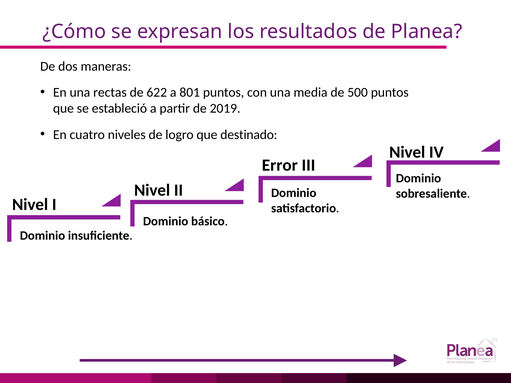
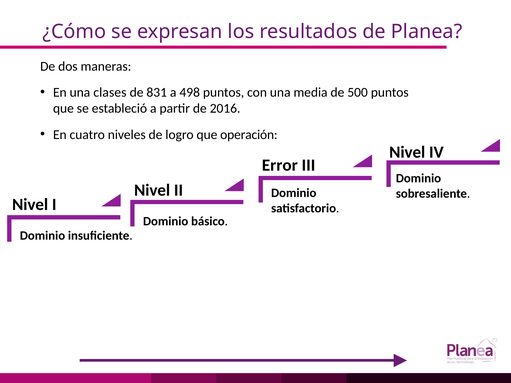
rectas: rectas -> clases
622: 622 -> 831
801: 801 -> 498
2019: 2019 -> 2016
destinado: destinado -> operación
